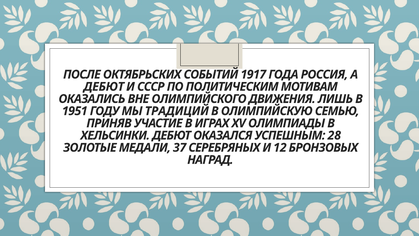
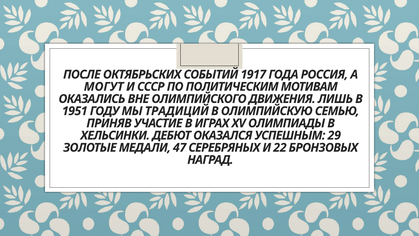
ДЕБЮТ at (104, 87): ДЕБЮТ -> МОГУТ
28: 28 -> 29
37: 37 -> 47
12: 12 -> 22
